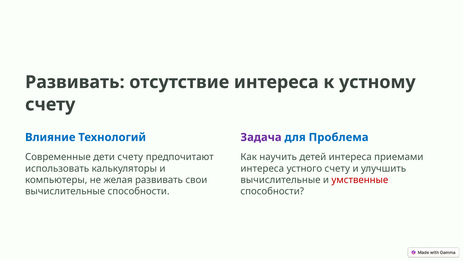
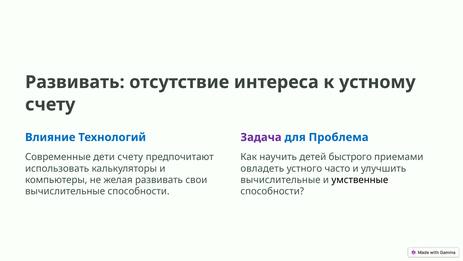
детей интереса: интереса -> быстрого
интереса at (262, 168): интереса -> овладеть
устного счету: счету -> часто
умственные colour: red -> black
